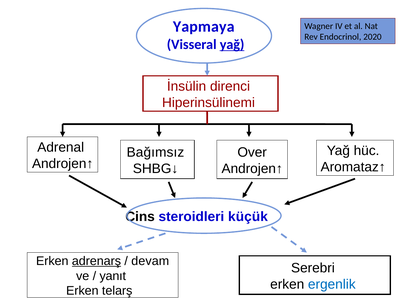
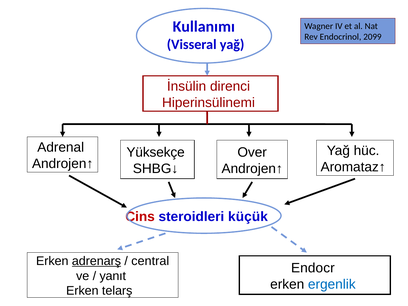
Yapmaya: Yapmaya -> Kullanımı
2020: 2020 -> 2099
yağ at (232, 45) underline: present -> none
Bağımsız: Bağımsız -> Yüksekçe
Cins colour: black -> red
devam: devam -> central
Serebri: Serebri -> Endocr
